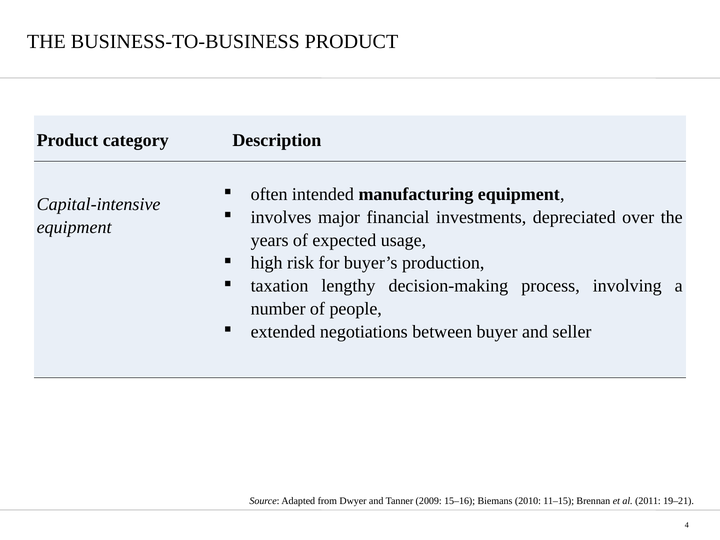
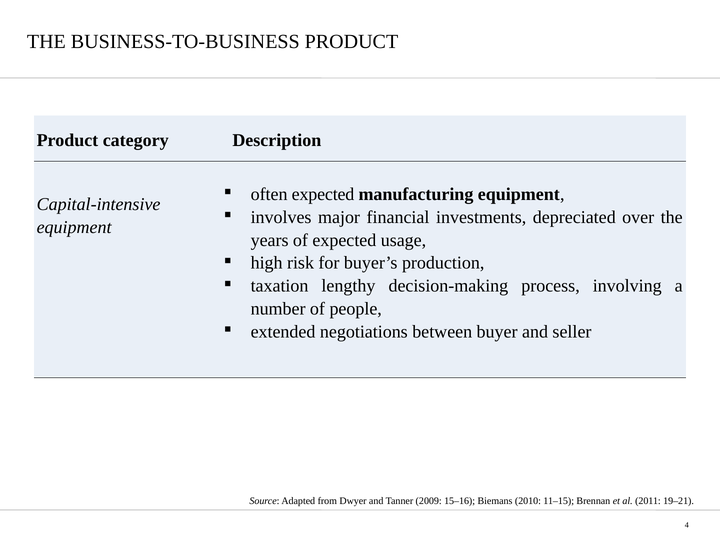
often intended: intended -> expected
